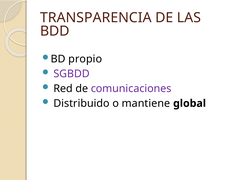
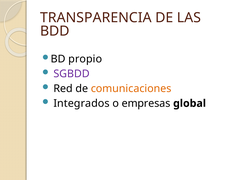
comunicaciones colour: purple -> orange
Distribuido: Distribuido -> Integrados
mantiene: mantiene -> empresas
